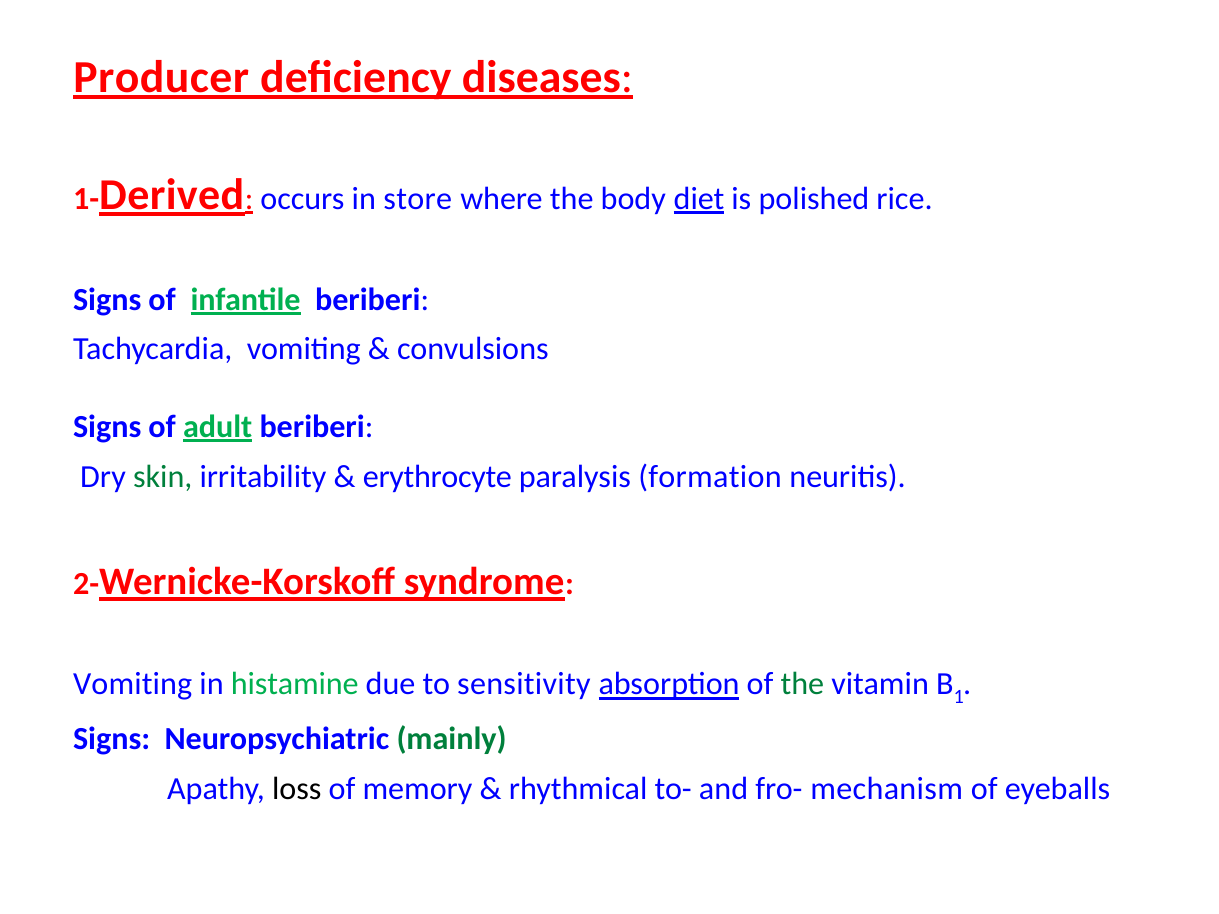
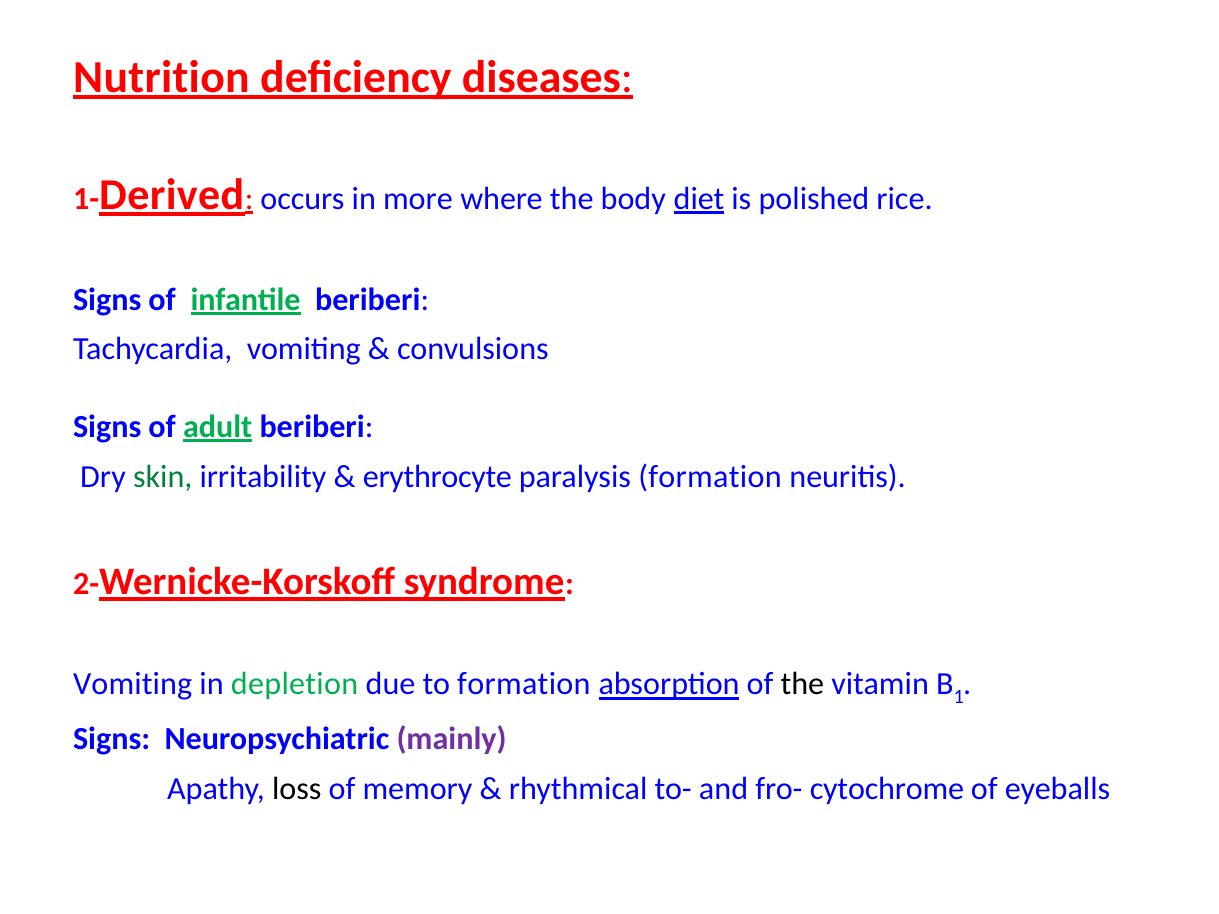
Producer: Producer -> Nutrition
store: store -> more
histamine: histamine -> depletion
to sensitivity: sensitivity -> formation
the at (802, 685) colour: green -> black
mainly colour: green -> purple
mechanism: mechanism -> cytochrome
